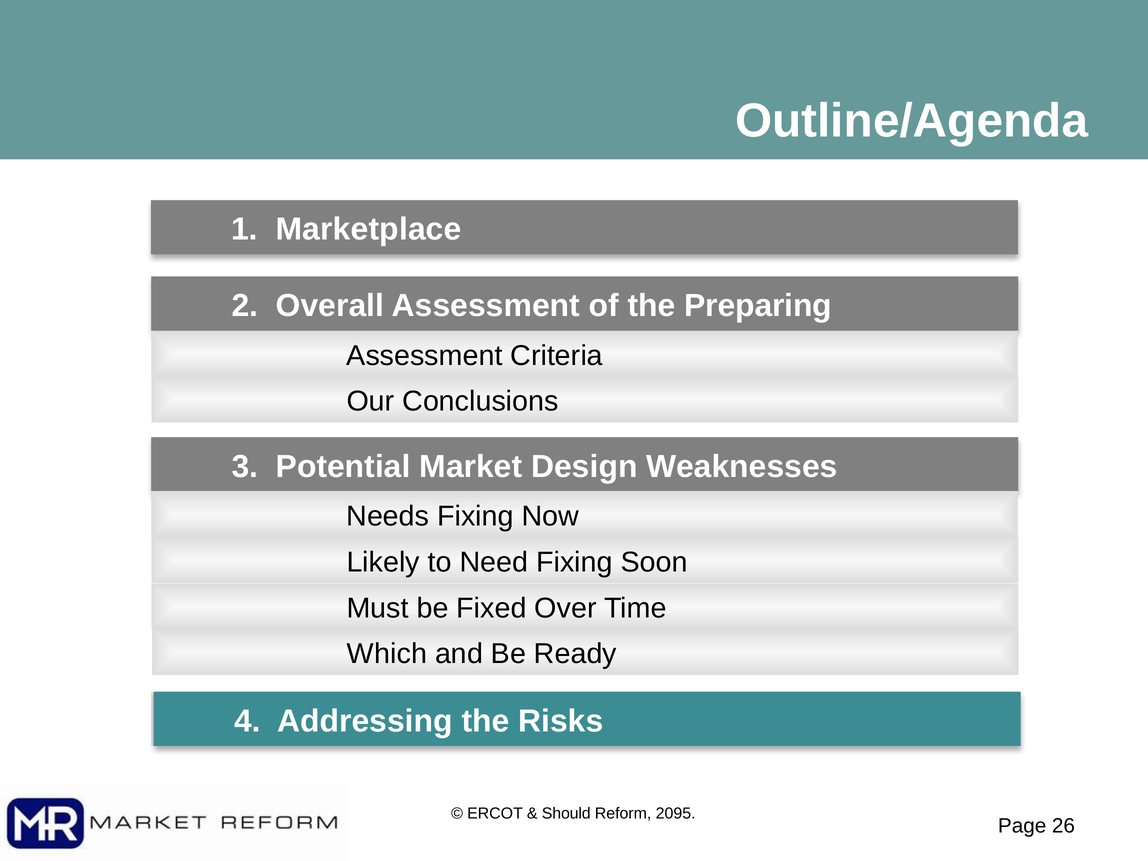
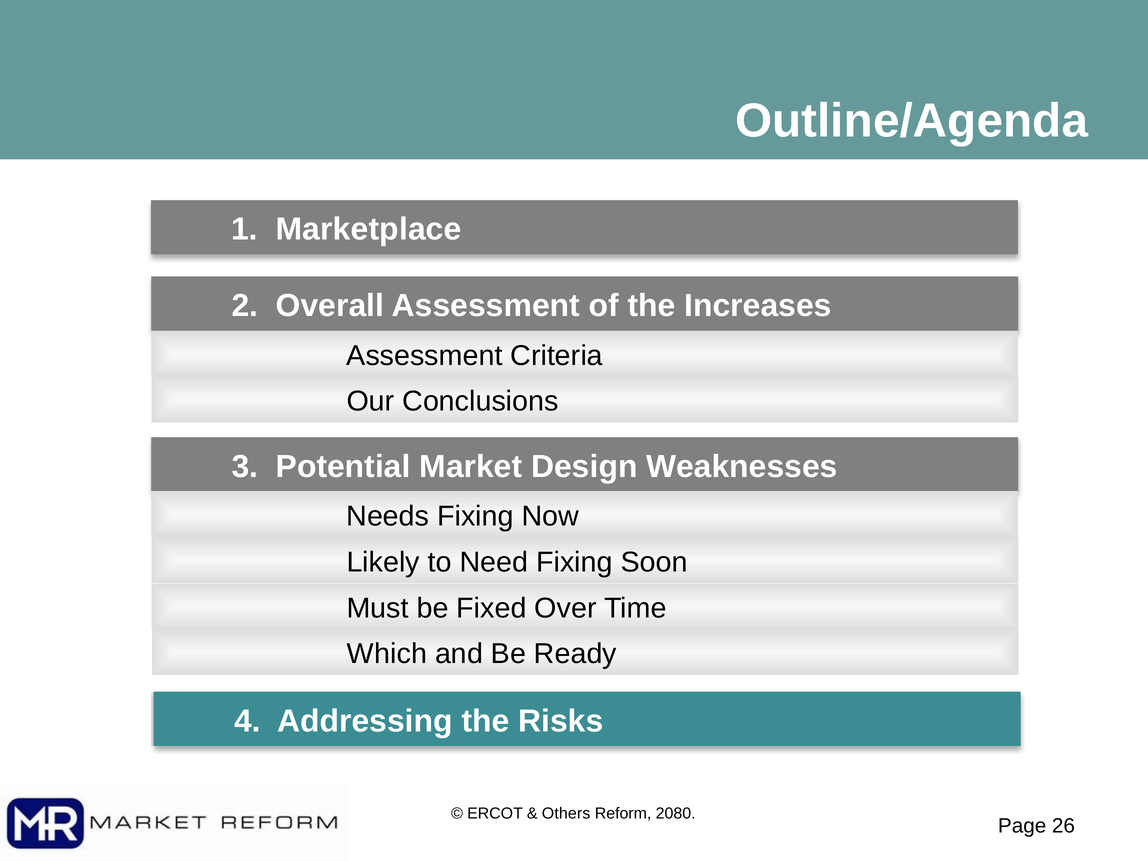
Preparing: Preparing -> Increases
Should: Should -> Others
2095: 2095 -> 2080
